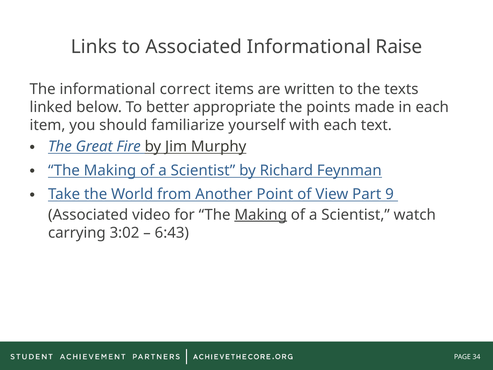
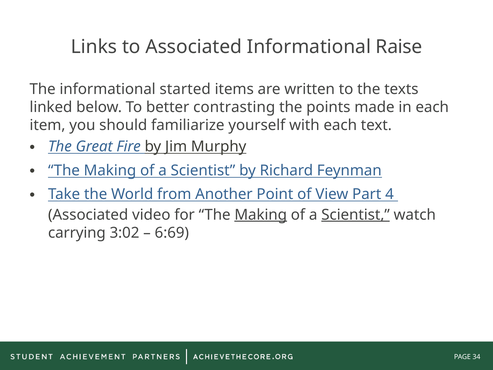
correct: correct -> started
appropriate: appropriate -> contrasting
9: 9 -> 4
Scientist at (356, 215) underline: none -> present
6:43: 6:43 -> 6:69
